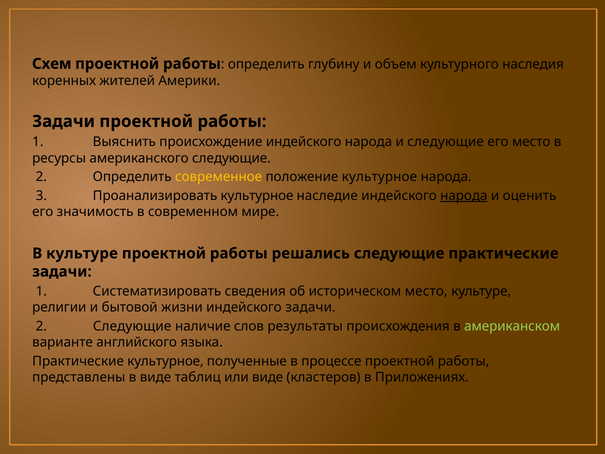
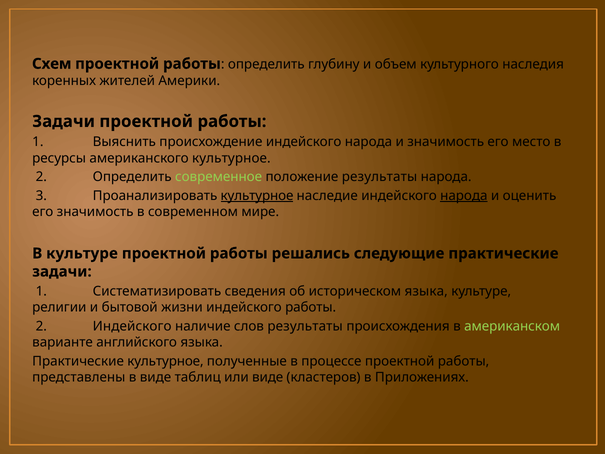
и следующие: следующие -> значимость
американского следующие: следующие -> культурное
современное colour: yellow -> light green
положение культурное: культурное -> результаты
культурное at (257, 196) underline: none -> present
историческом место: место -> языка
индейского задачи: задачи -> работы
2 Следующие: Следующие -> Индейского
